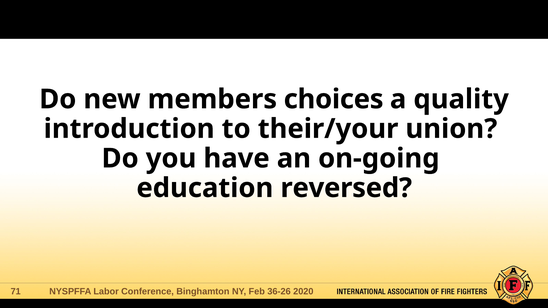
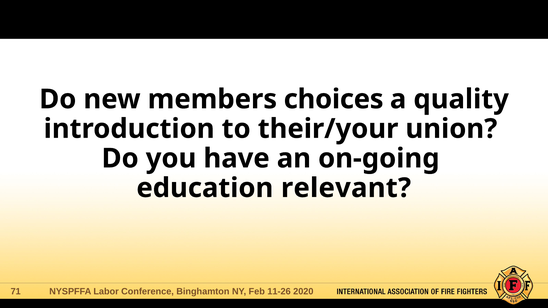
reversed: reversed -> relevant
36-26: 36-26 -> 11-26
